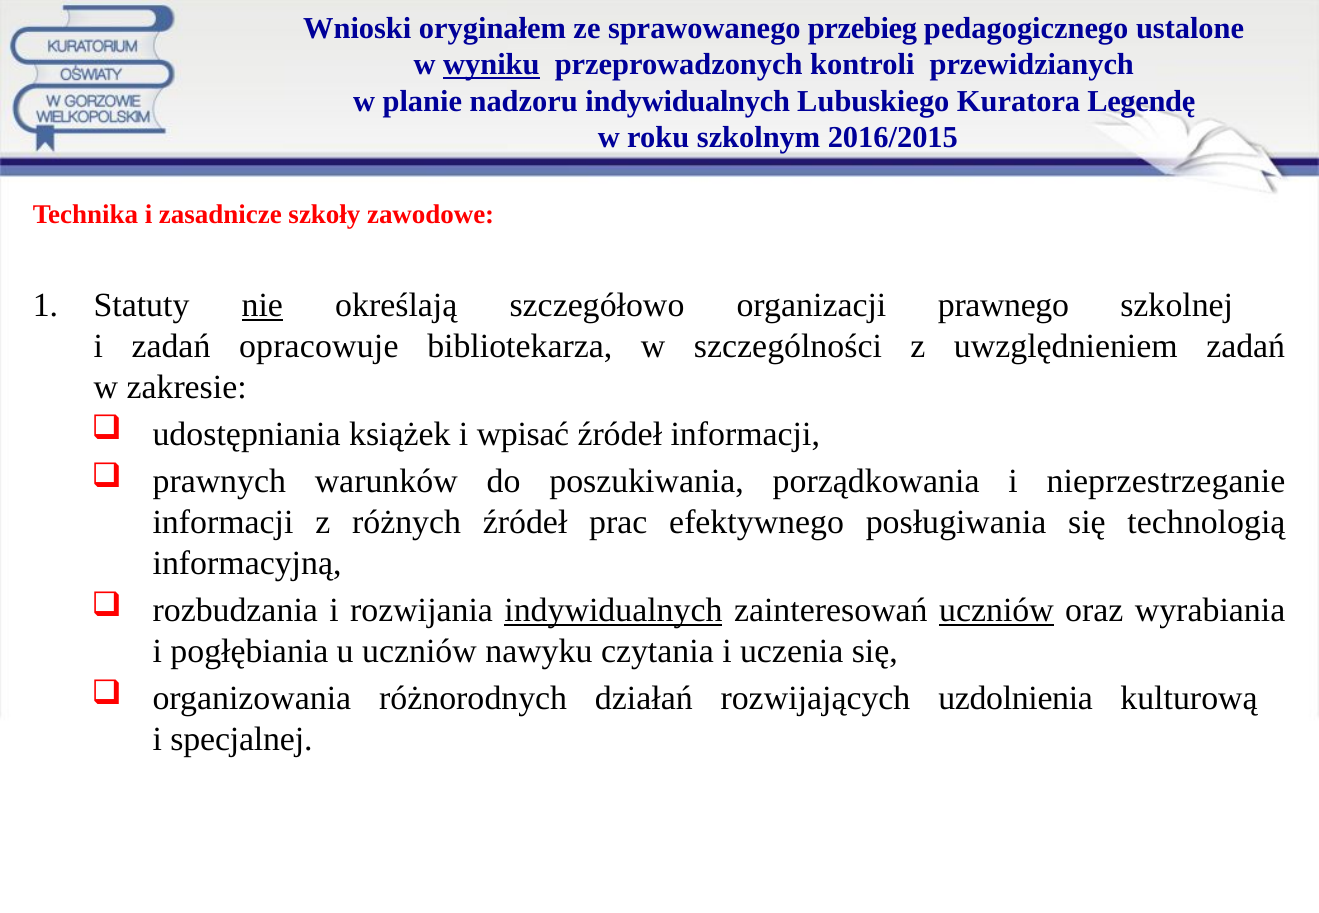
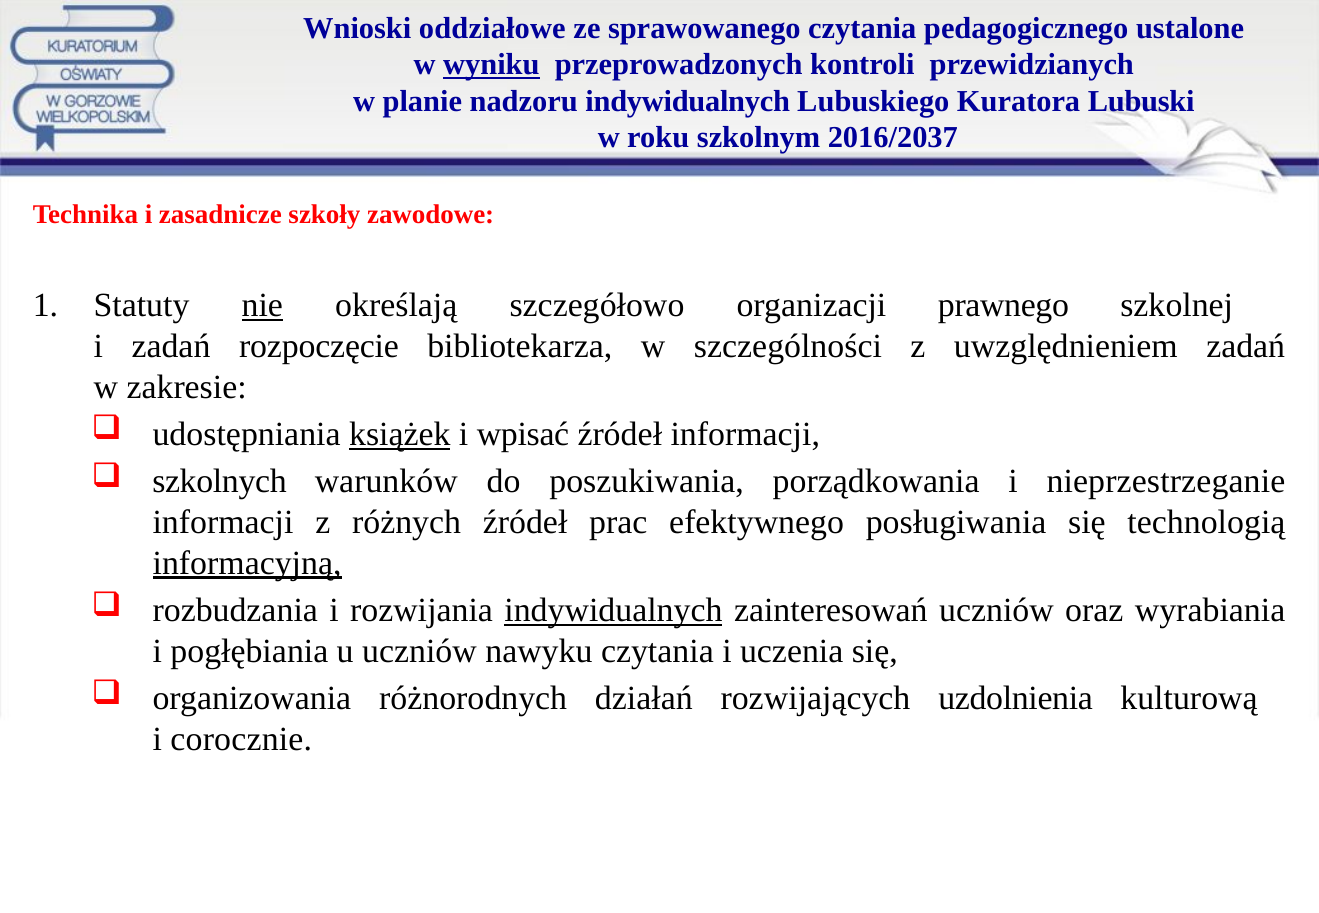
oryginałem: oryginałem -> oddziałowe
sprawowanego przebieg: przebieg -> czytania
Legendę: Legendę -> Lubuski
2016/2015: 2016/2015 -> 2016/2037
opracowuje: opracowuje -> rozpoczęcie
książek underline: none -> present
prawnych: prawnych -> szkolnych
informacyjną underline: none -> present
uczniów at (996, 610) underline: present -> none
specjalnej: specjalnej -> corocznie
